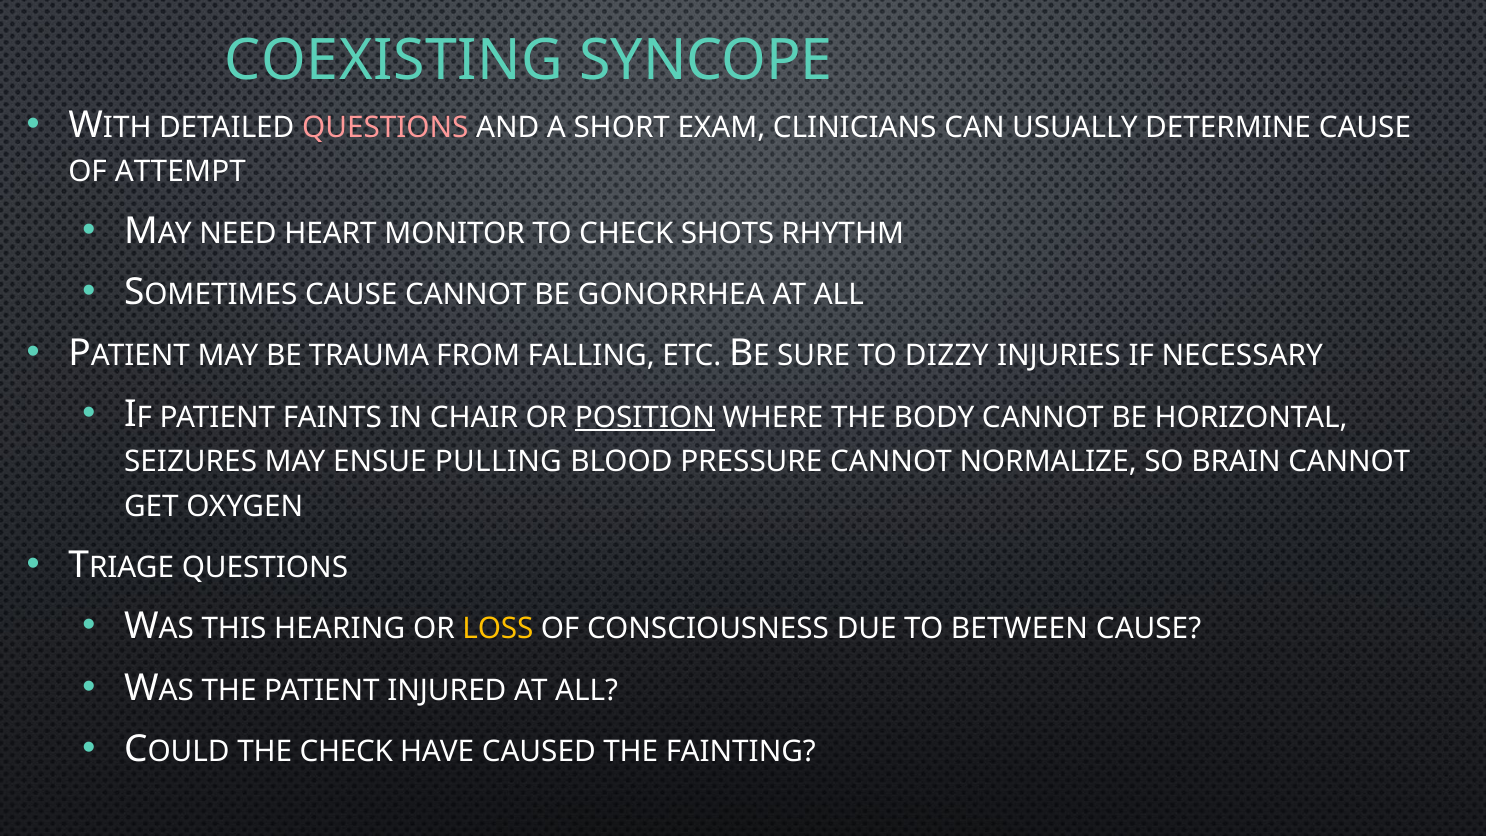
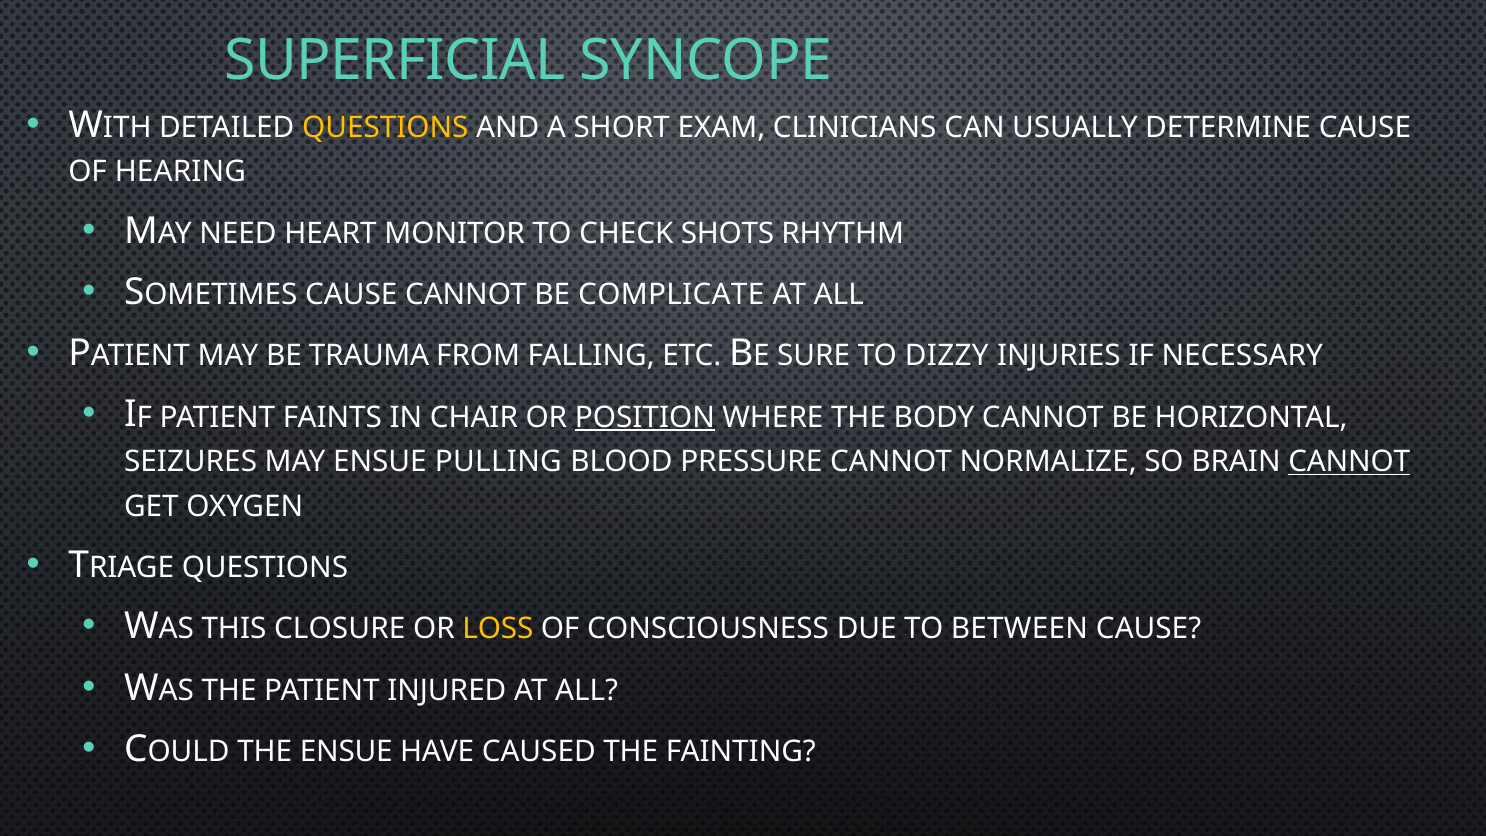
COEXISTING: COEXISTING -> SUPERFICIAL
QUESTIONS at (385, 127) colour: pink -> yellow
ATTEMPT: ATTEMPT -> HEARING
GONORRHEA: GONORRHEA -> COMPLICATE
CANNOT at (1349, 462) underline: none -> present
HEARING: HEARING -> CLOSURE
THE CHECK: CHECK -> ENSUE
